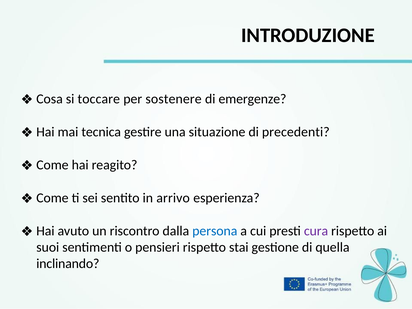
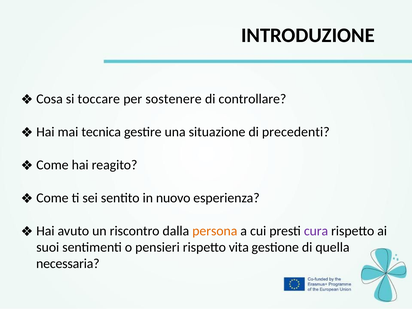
emergenze: emergenze -> controllare
arrivo: arrivo -> nuovo
persona colour: blue -> orange
stai: stai -> vita
inclinando: inclinando -> necessaria
